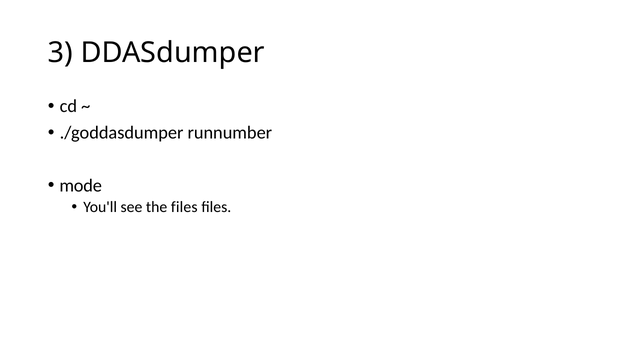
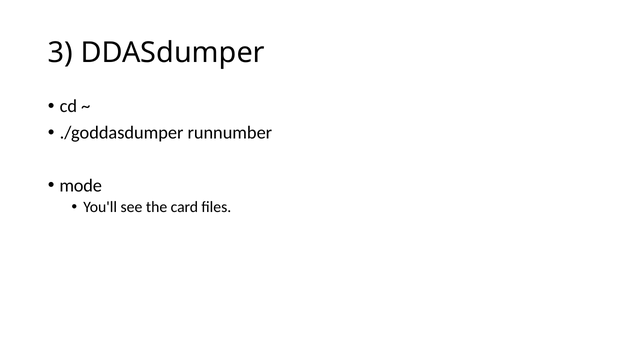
the files: files -> card
